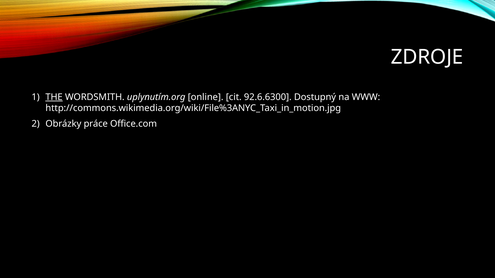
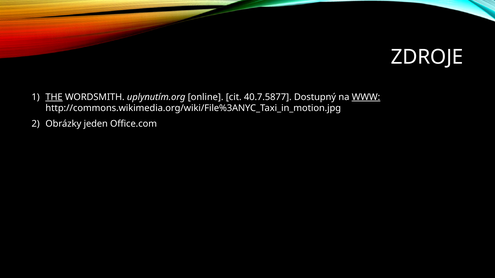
92.6.6300: 92.6.6300 -> 40.7.5877
WWW underline: none -> present
práce: práce -> jeden
